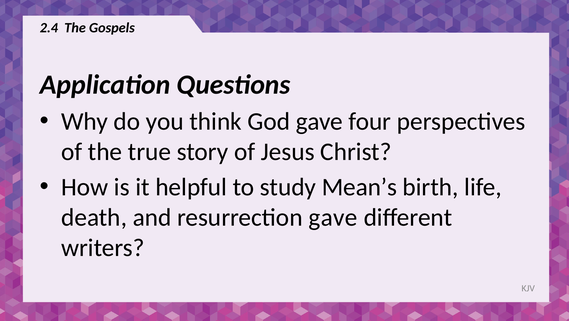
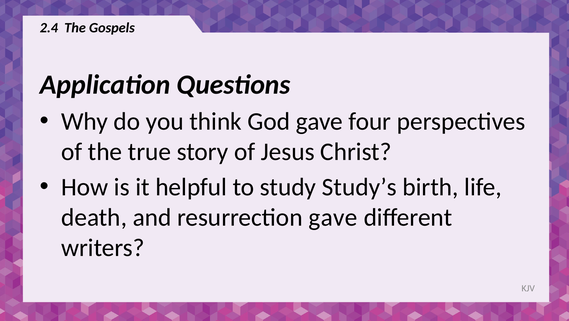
Mean’s: Mean’s -> Study’s
